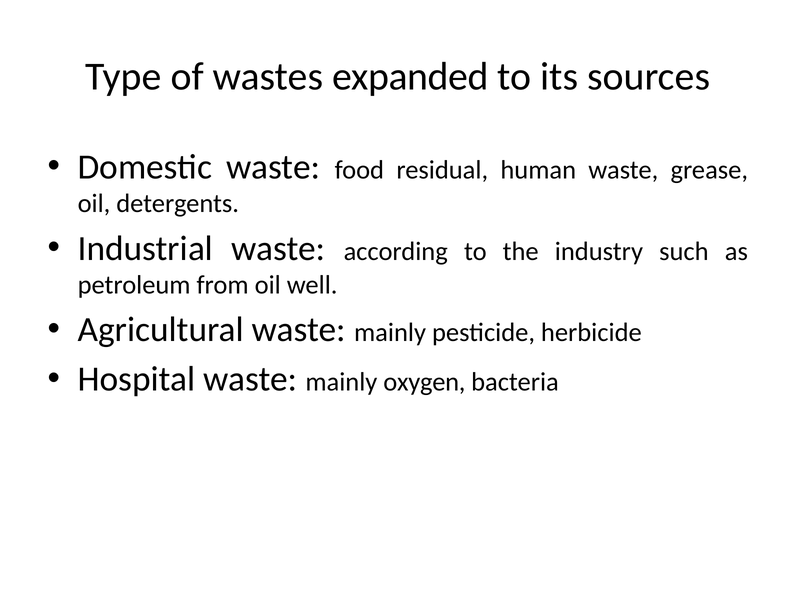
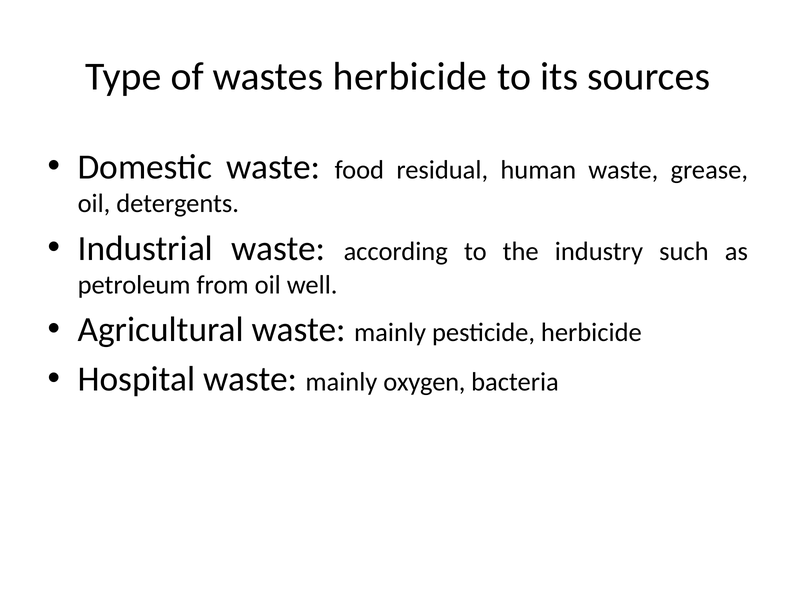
wastes expanded: expanded -> herbicide
